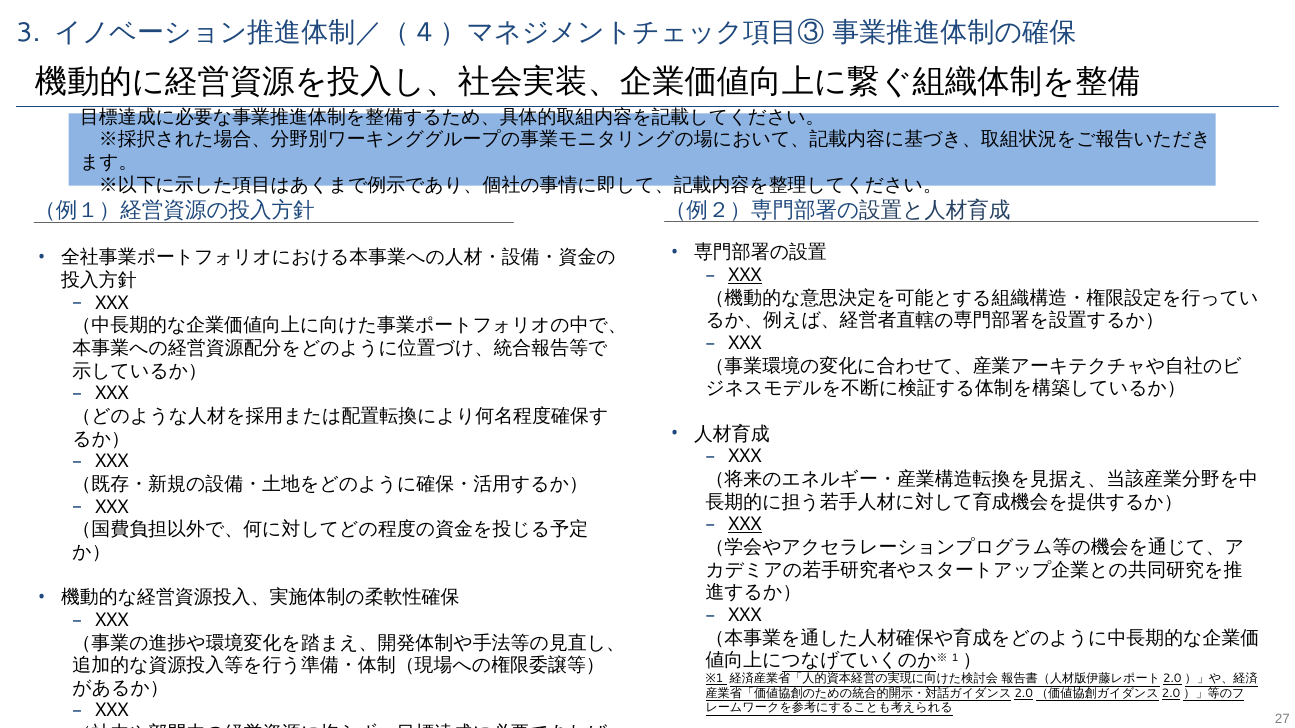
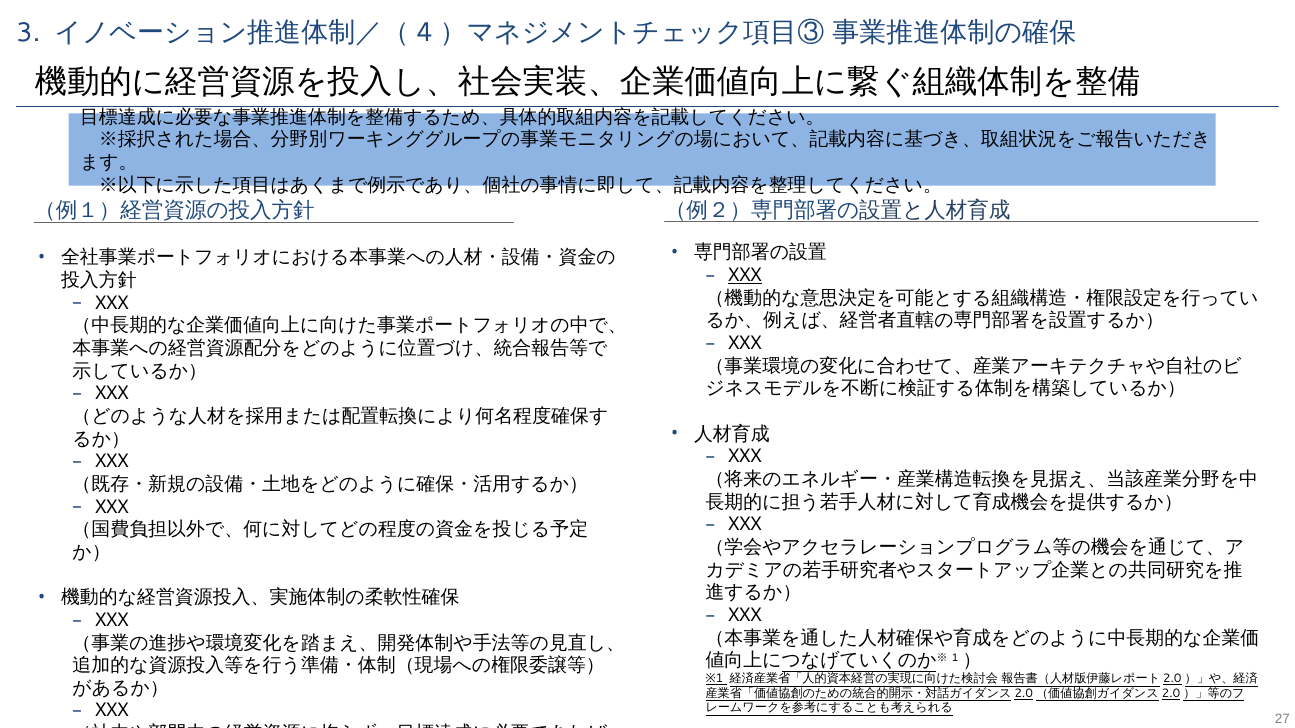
XXX at (745, 525) underline: present -> none
